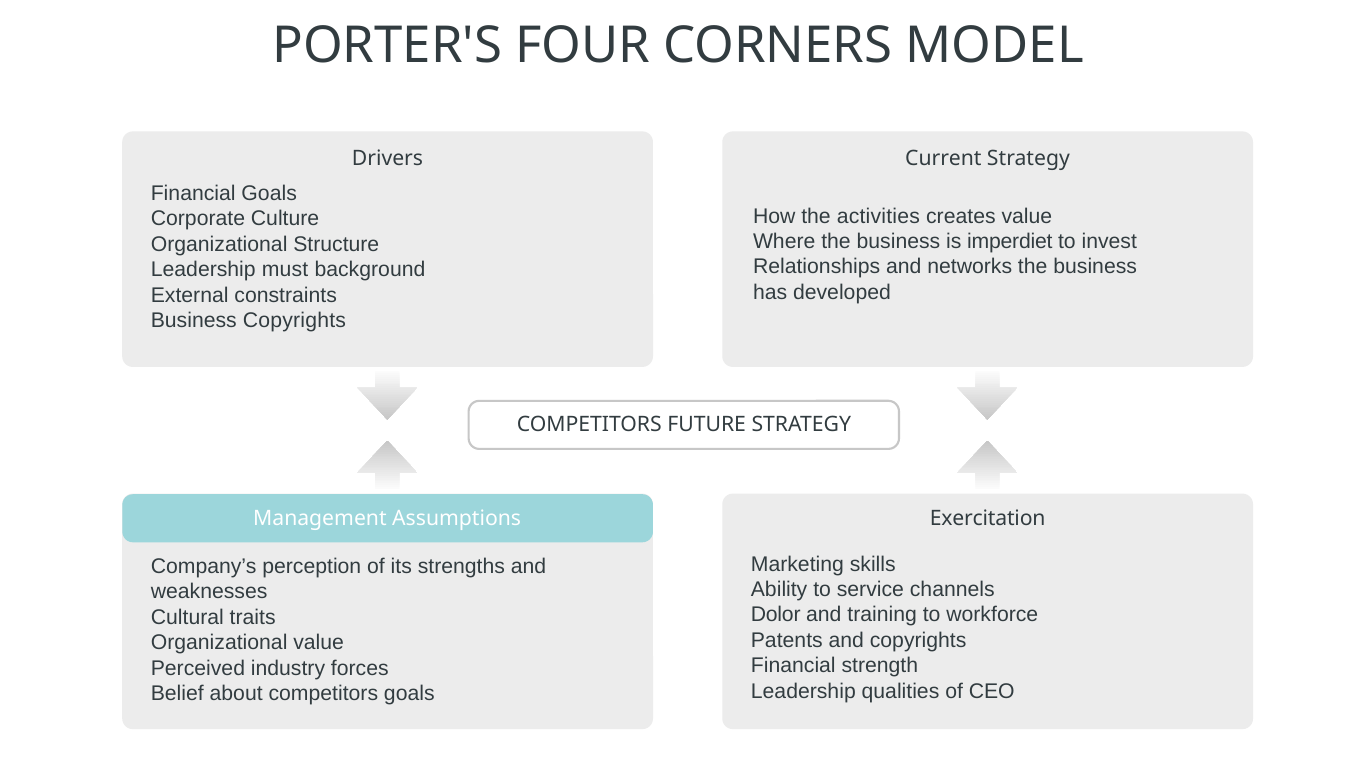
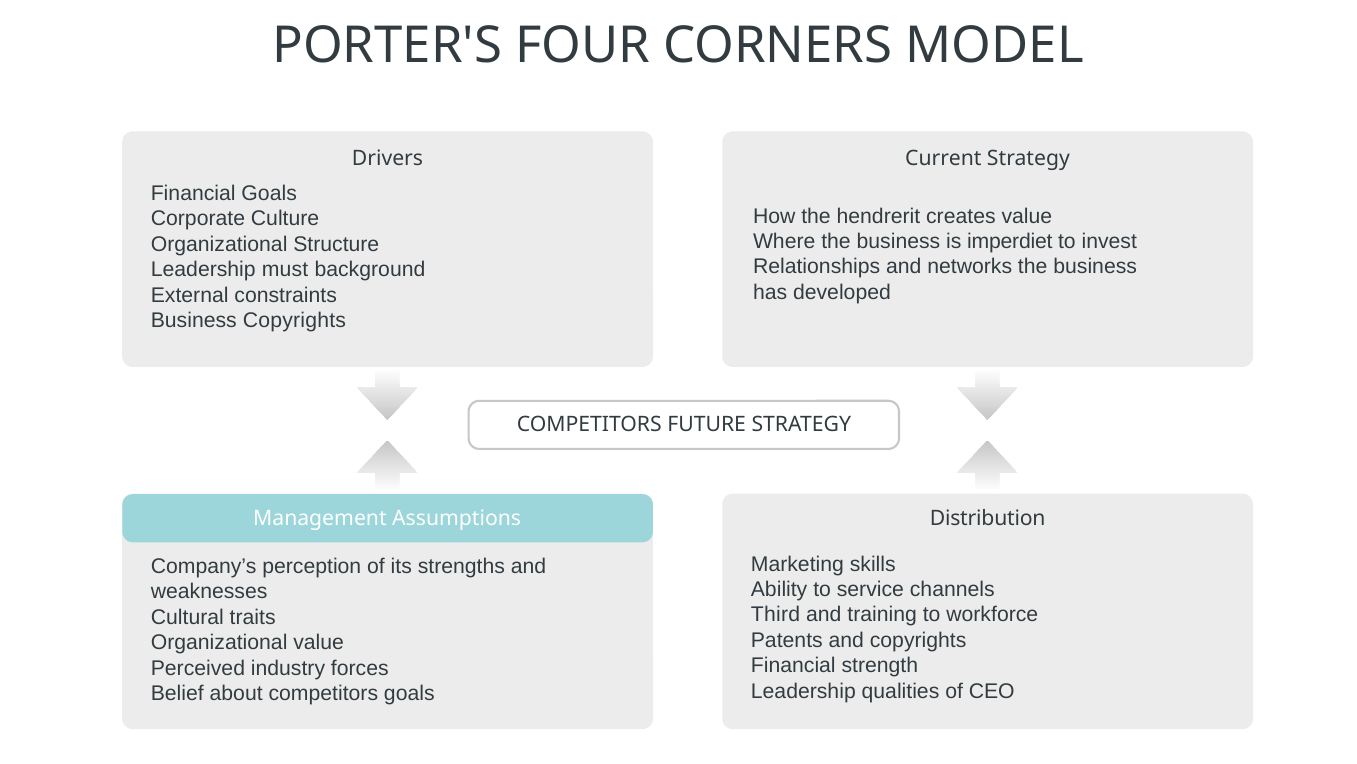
activities: activities -> hendrerit
Exercitation: Exercitation -> Distribution
Dolor: Dolor -> Third
